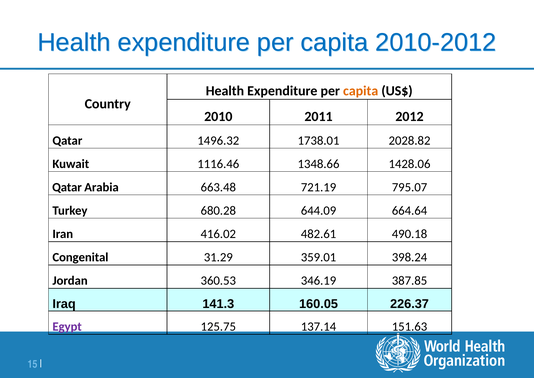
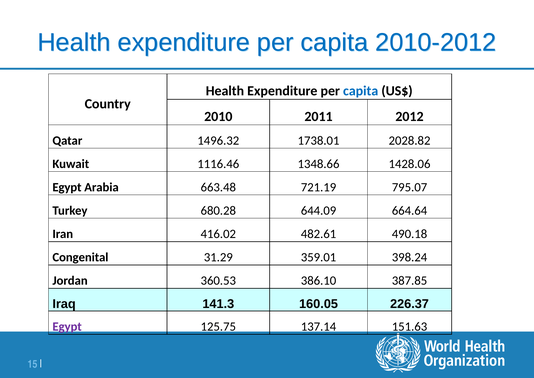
capita at (361, 91) colour: orange -> blue
Qatar at (67, 187): Qatar -> Egypt
346.19: 346.19 -> 386.10
